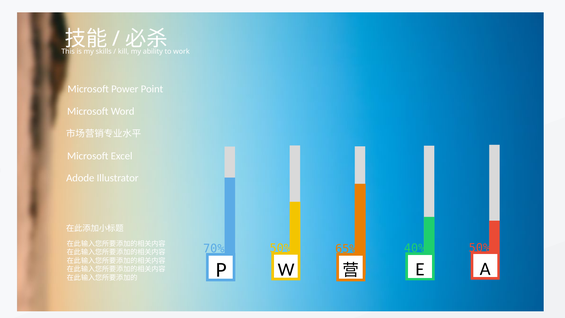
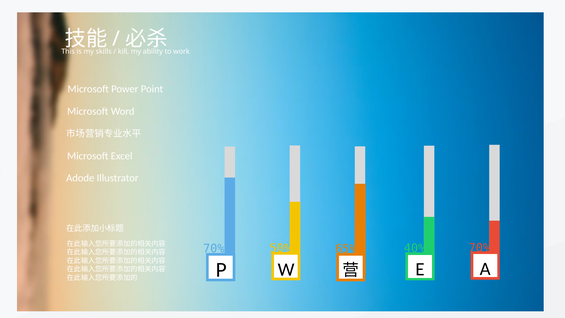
40% 50%: 50% -> 70%
